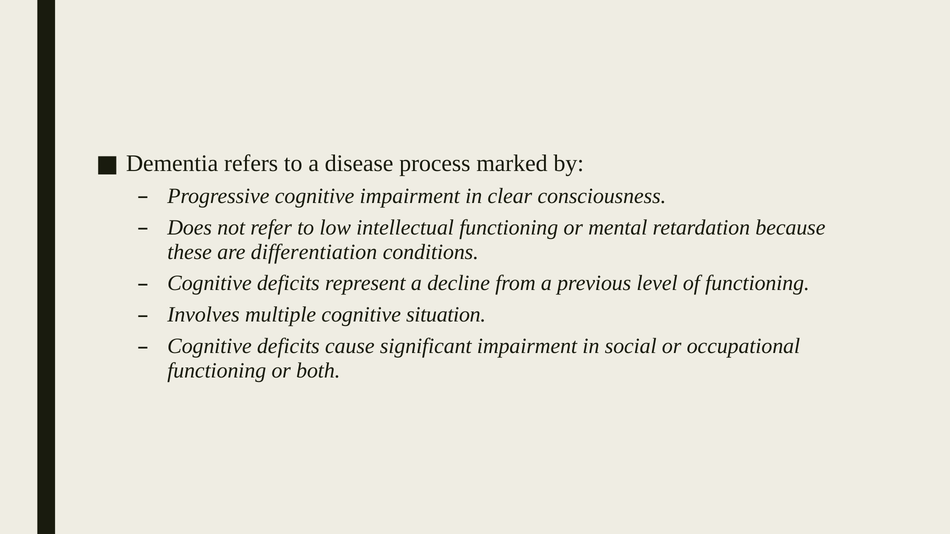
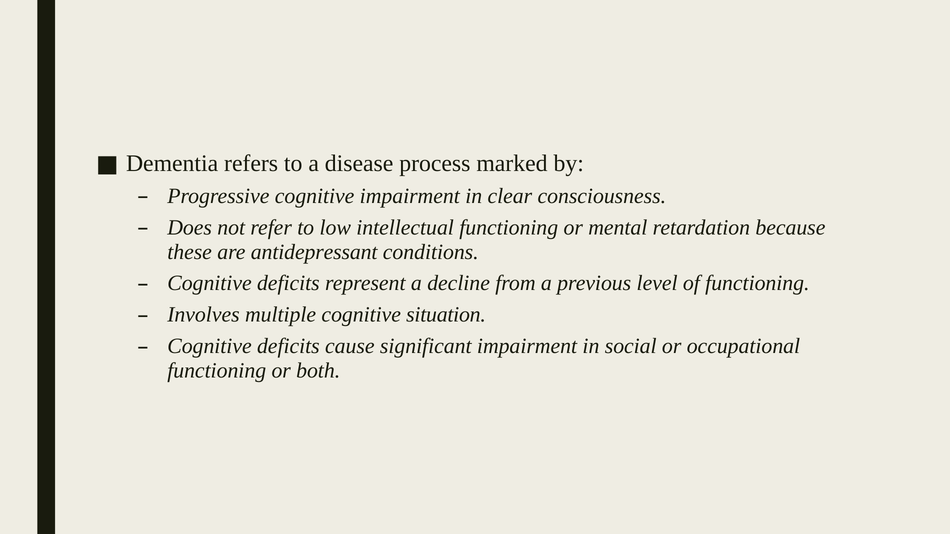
differentiation: differentiation -> antidepressant
